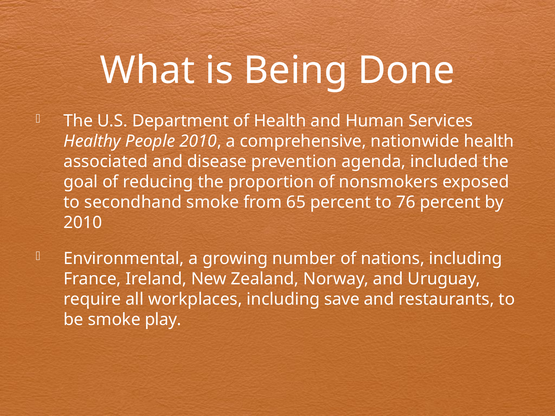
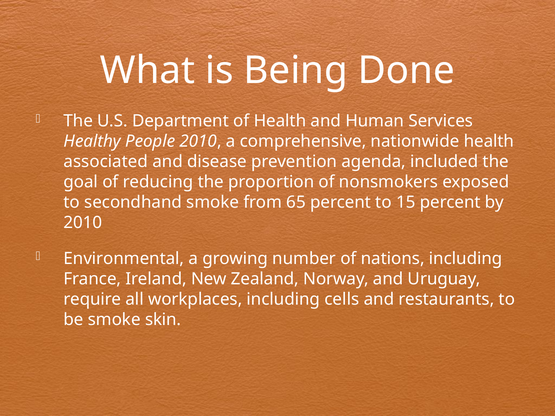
76: 76 -> 15
save: save -> cells
play: play -> skin
